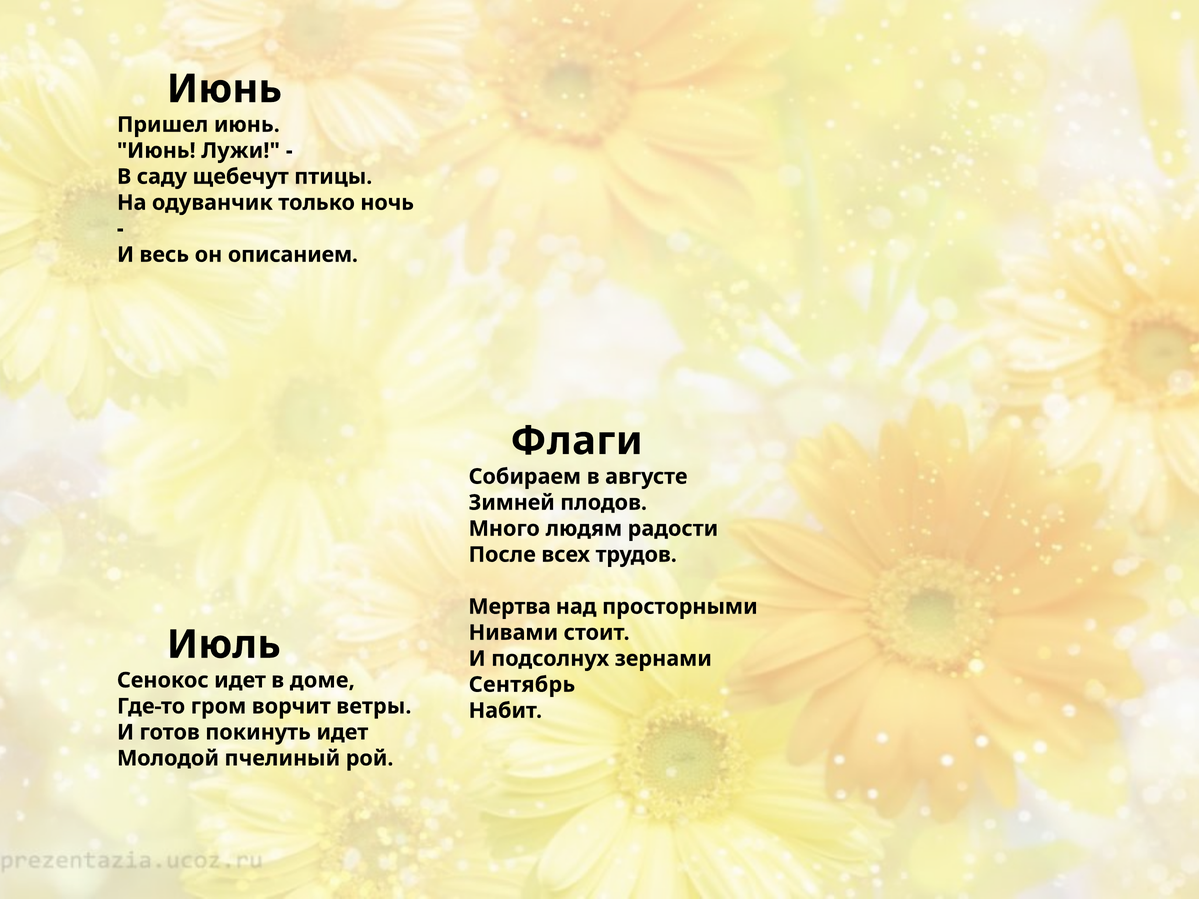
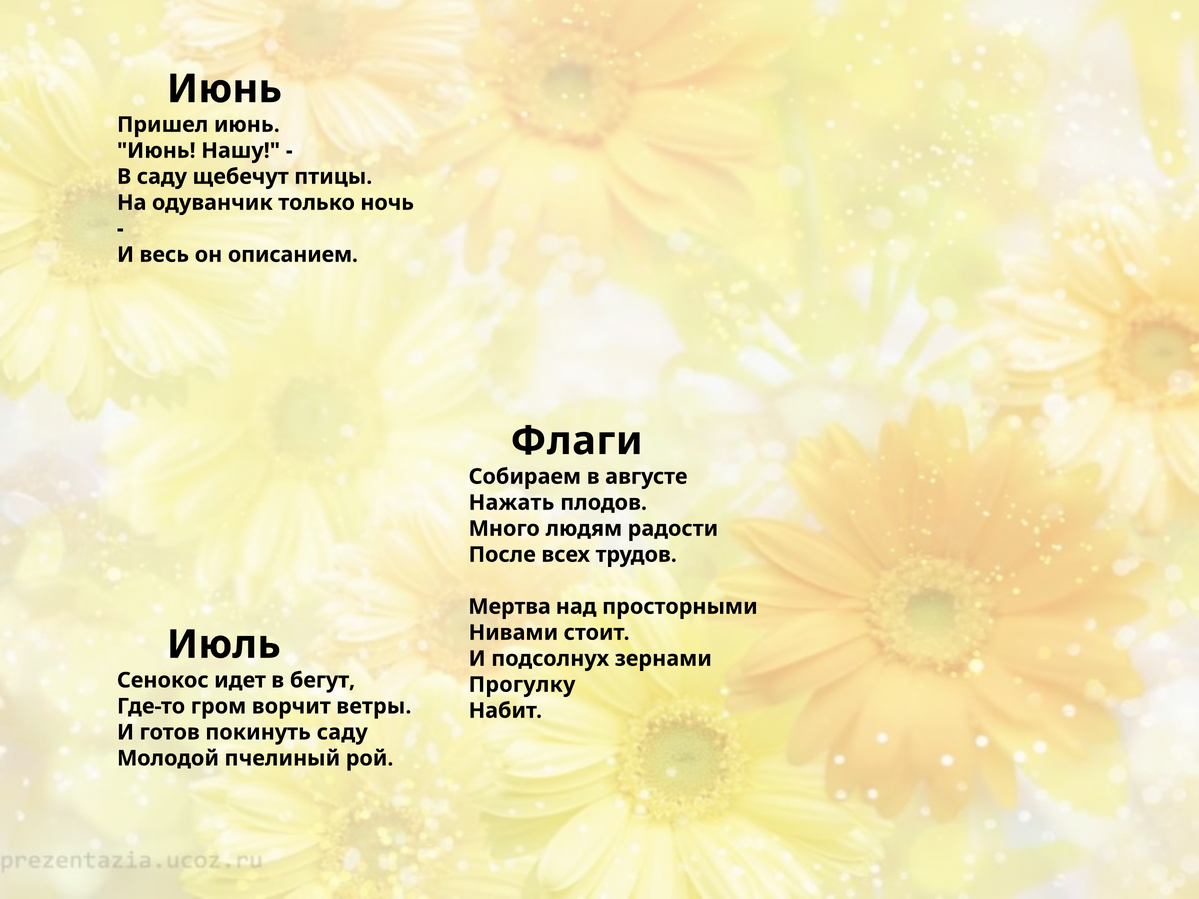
Лужи: Лужи -> Нашу
Зимней: Зимней -> Нажать
доме: доме -> бегут
Сентябрь: Сентябрь -> Прогулку
покинуть идет: идет -> саду
